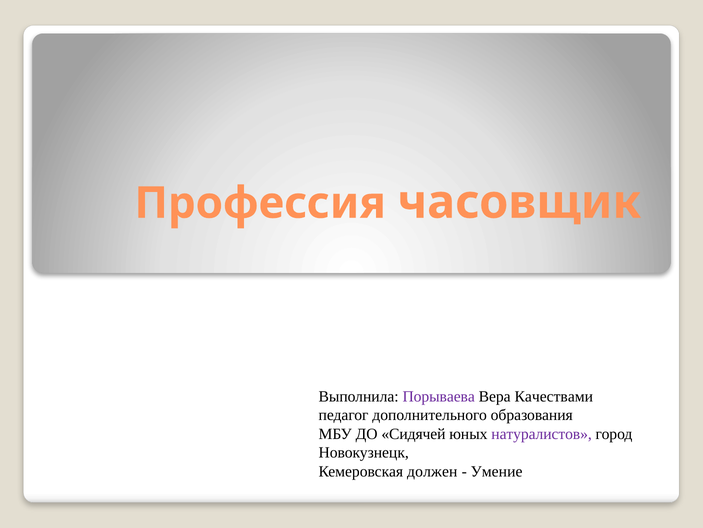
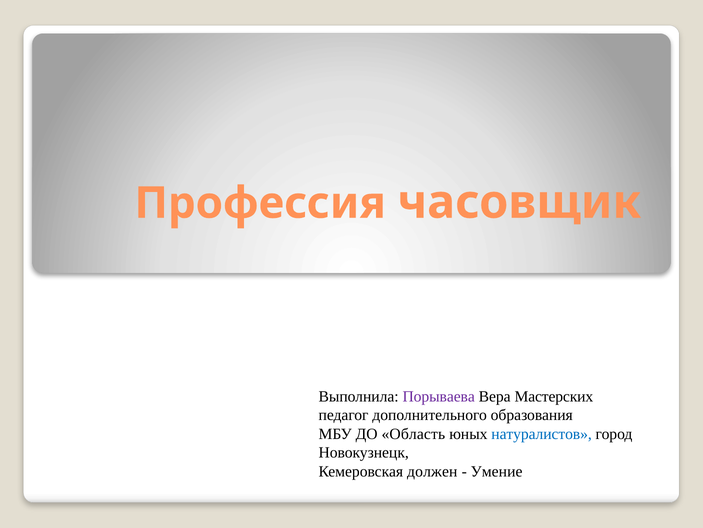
Качествами: Качествами -> Мастерских
Сидячей: Сидячей -> Область
натуралистов colour: purple -> blue
